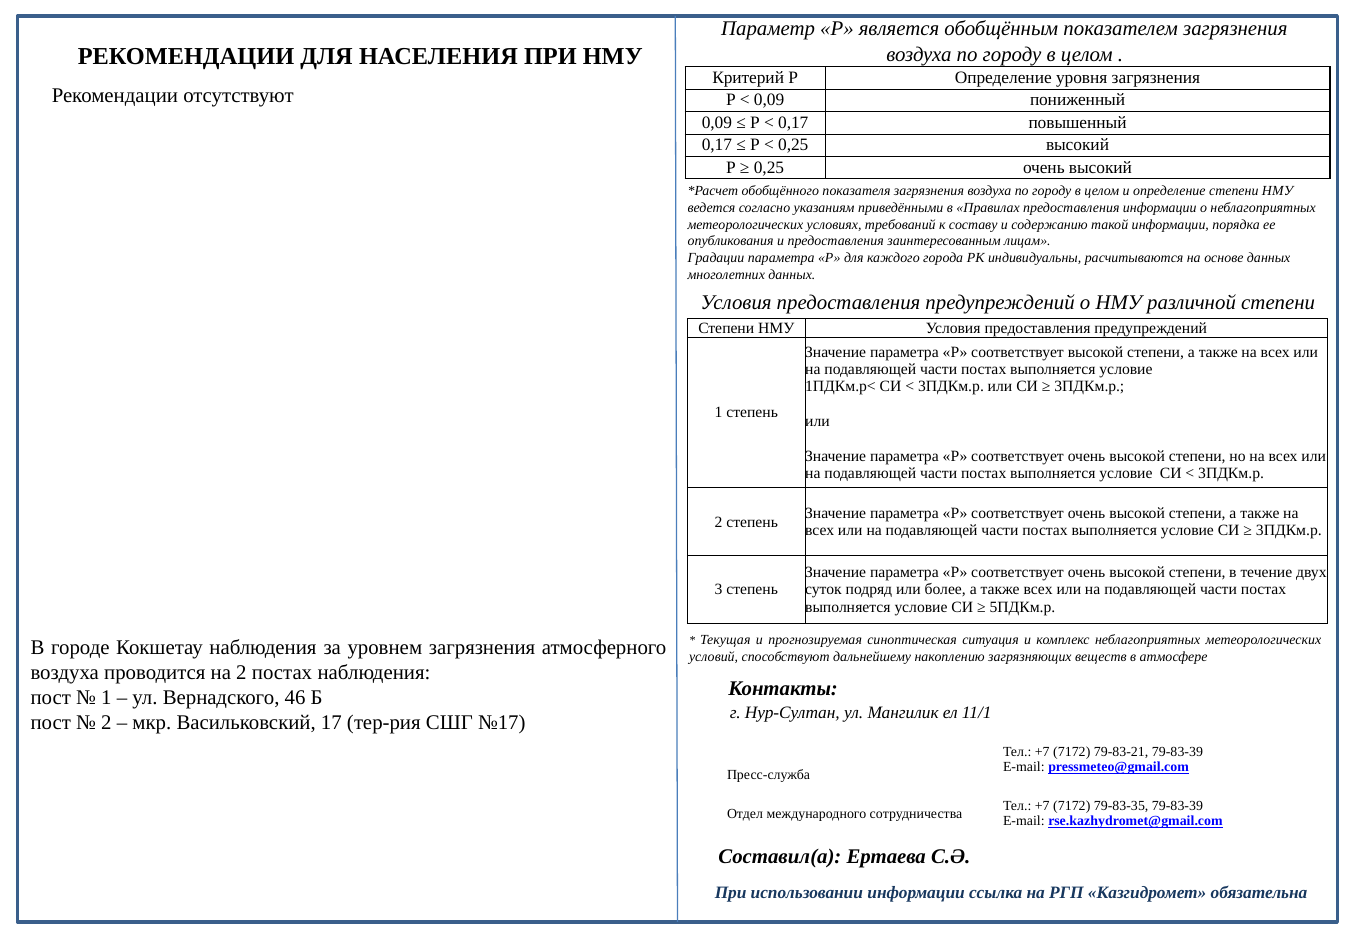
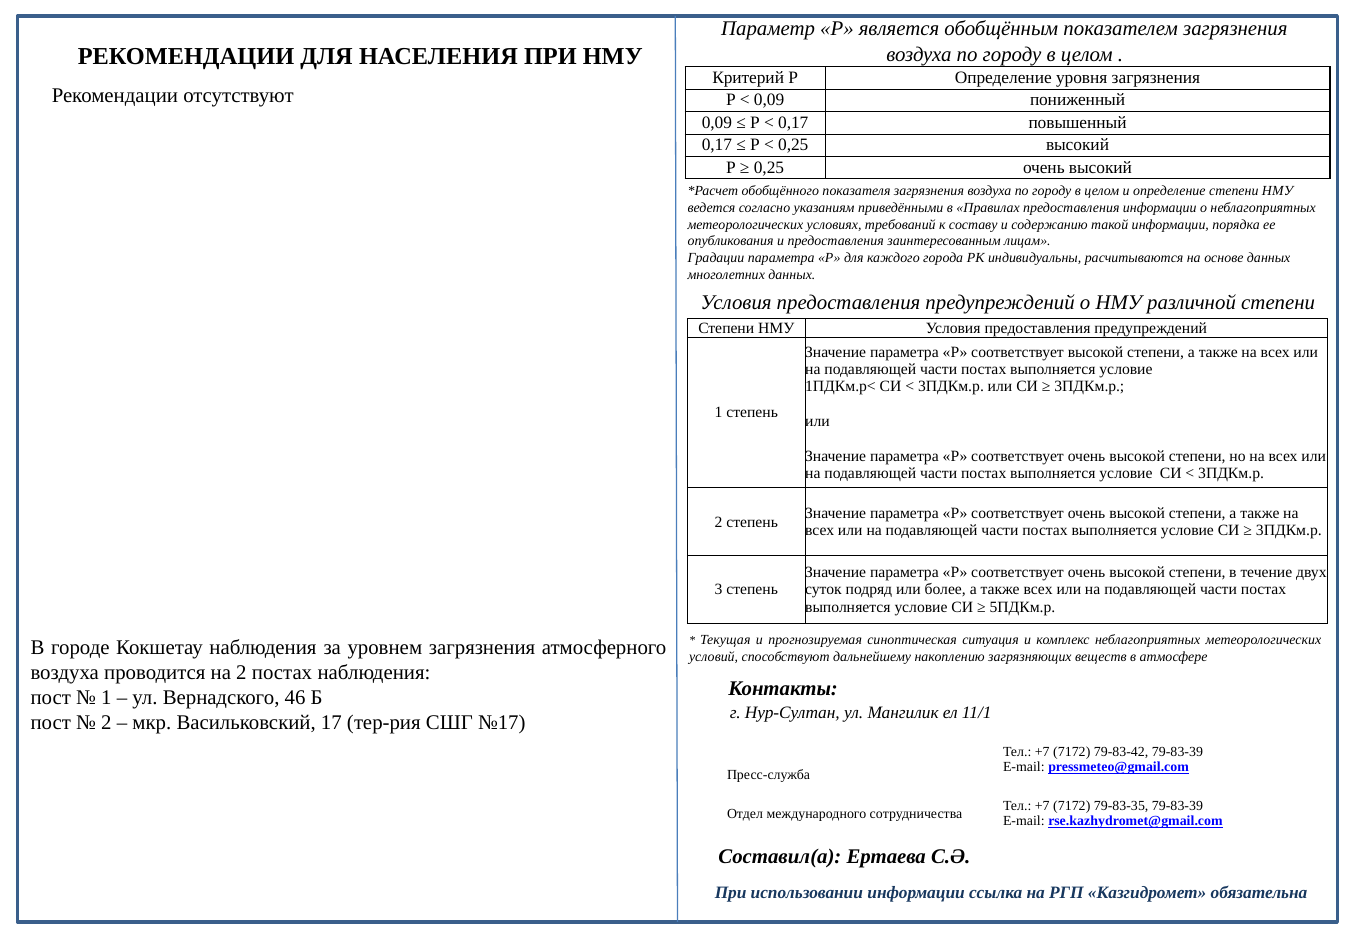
79-83-21: 79-83-21 -> 79-83-42
